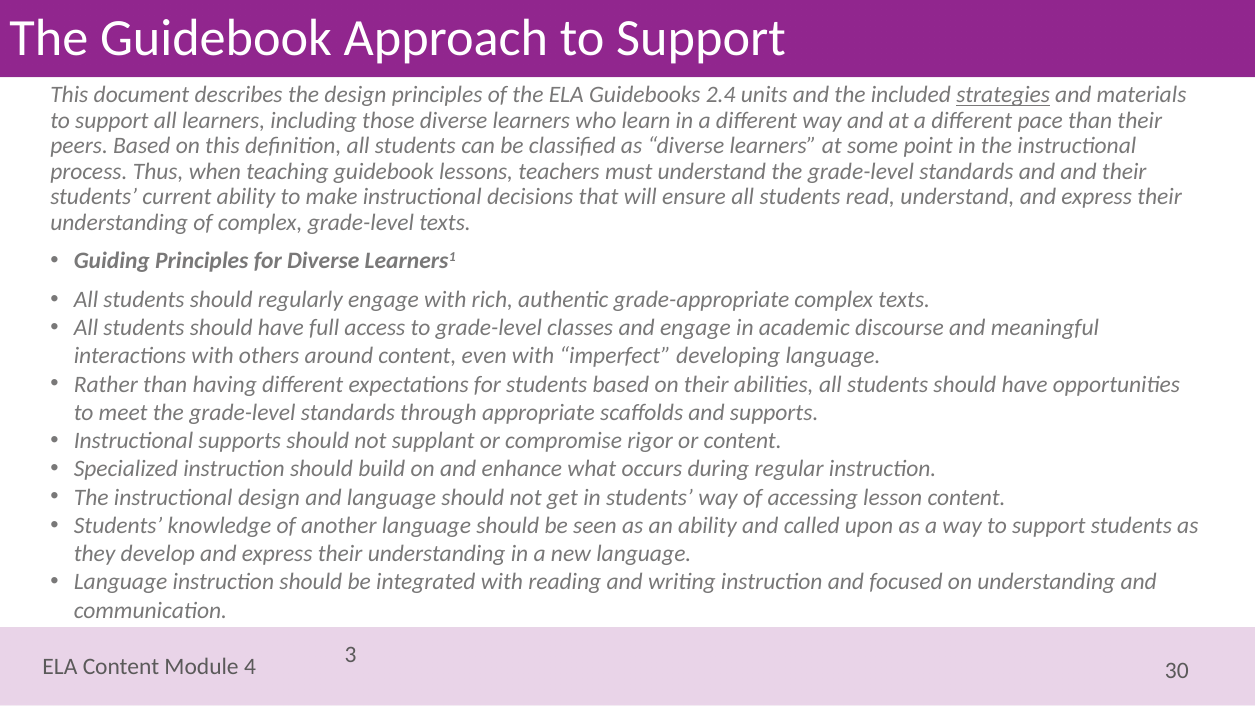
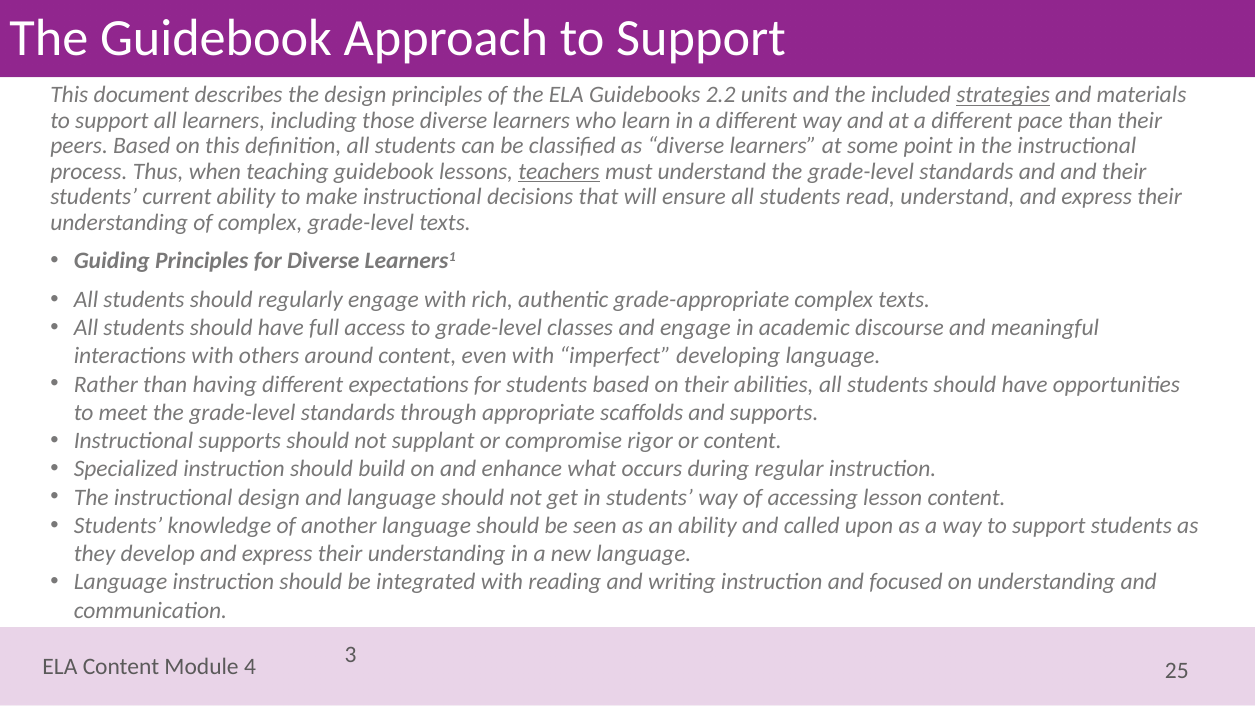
2.4: 2.4 -> 2.2
teachers underline: none -> present
30: 30 -> 25
